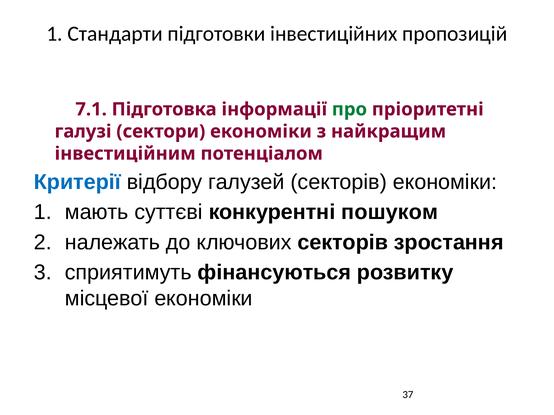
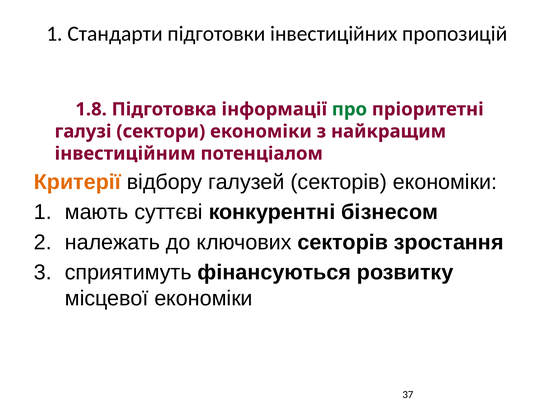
7.1: 7.1 -> 1.8
Критерії colour: blue -> orange
пошуком: пошуком -> бізнесом
